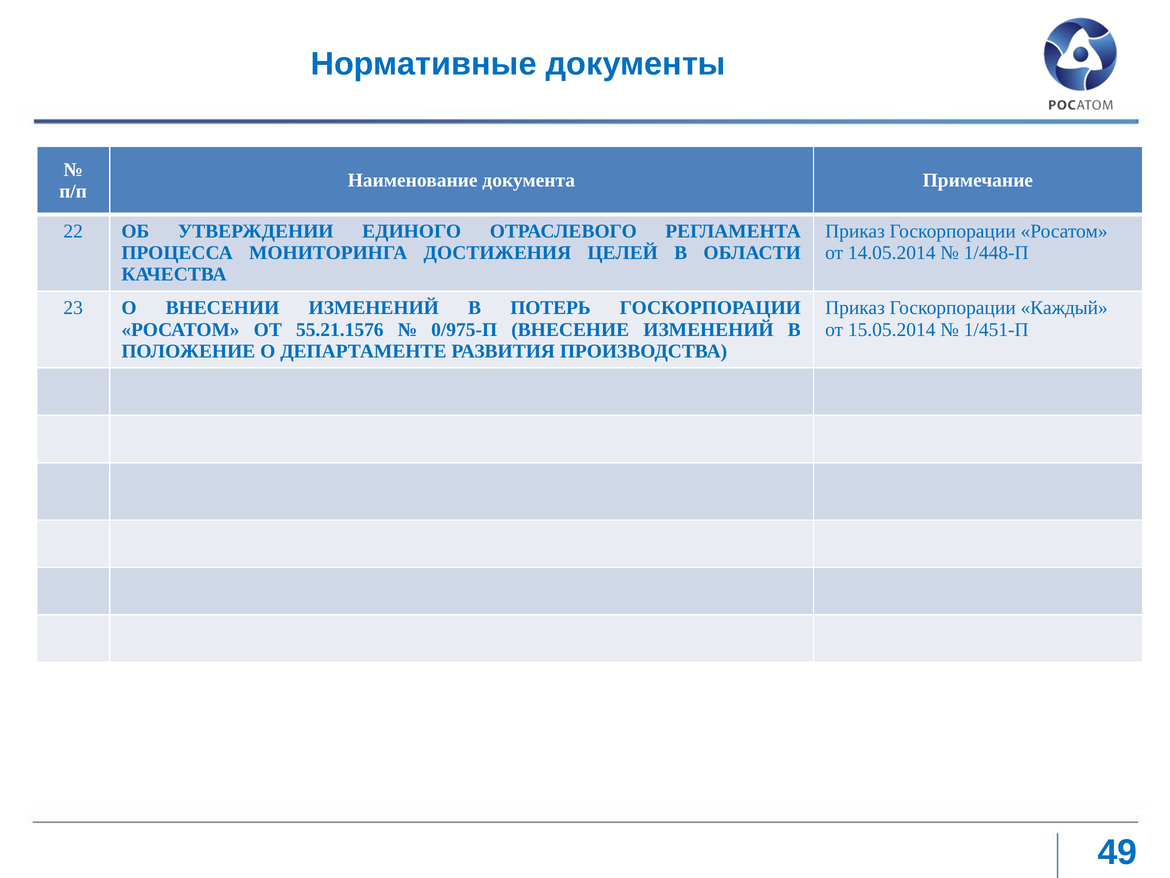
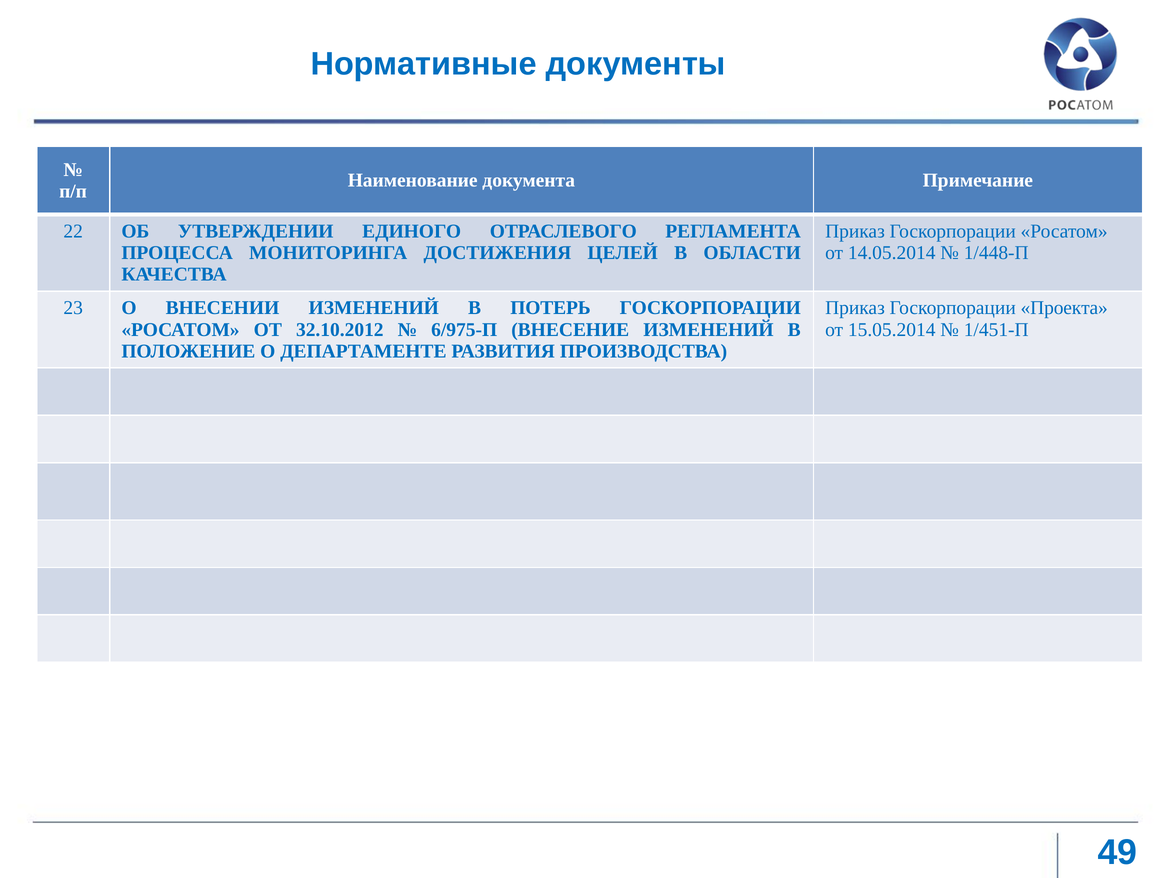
Каждый: Каждый -> Проекта
55.21.1576: 55.21.1576 -> 32.10.2012
0/975-П: 0/975-П -> 6/975-П
